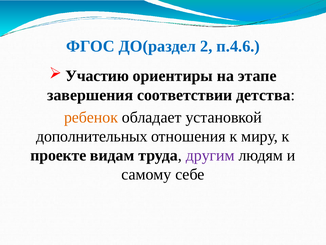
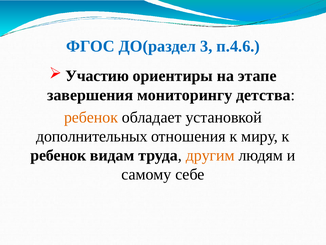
2: 2 -> 3
соответствии: соответствии -> мониторингу
проекте at (58, 155): проекте -> ребенок
другим colour: purple -> orange
